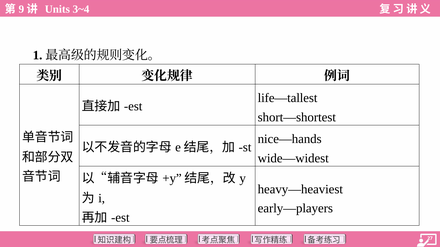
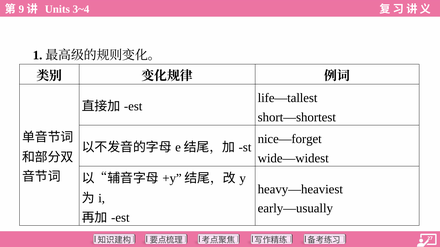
nice—hands: nice—hands -> nice—forget
early—players: early—players -> early—usually
